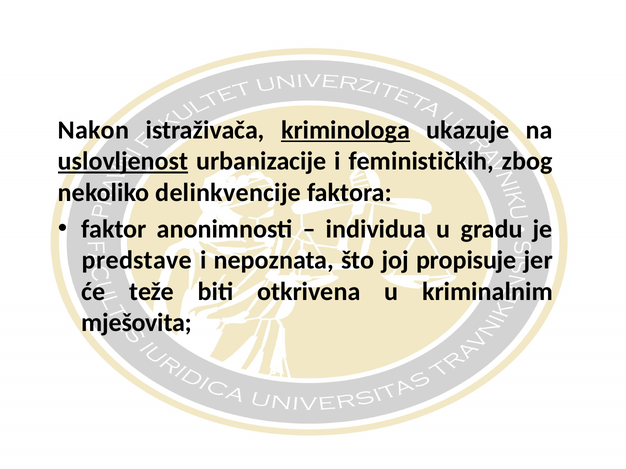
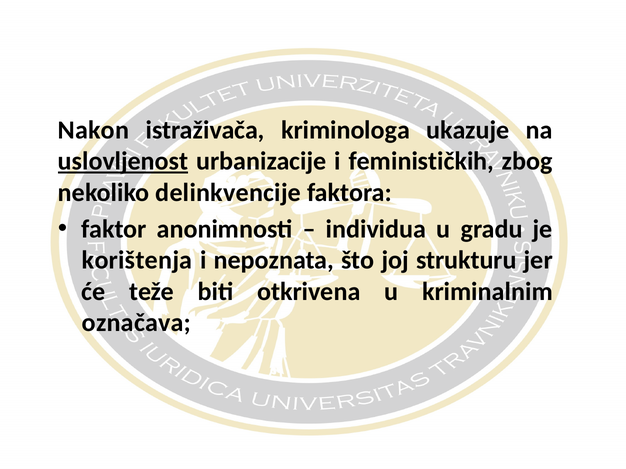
kriminologa underline: present -> none
predstave: predstave -> korištenja
propisuje: propisuje -> strukturu
mješovita: mješovita -> označava
